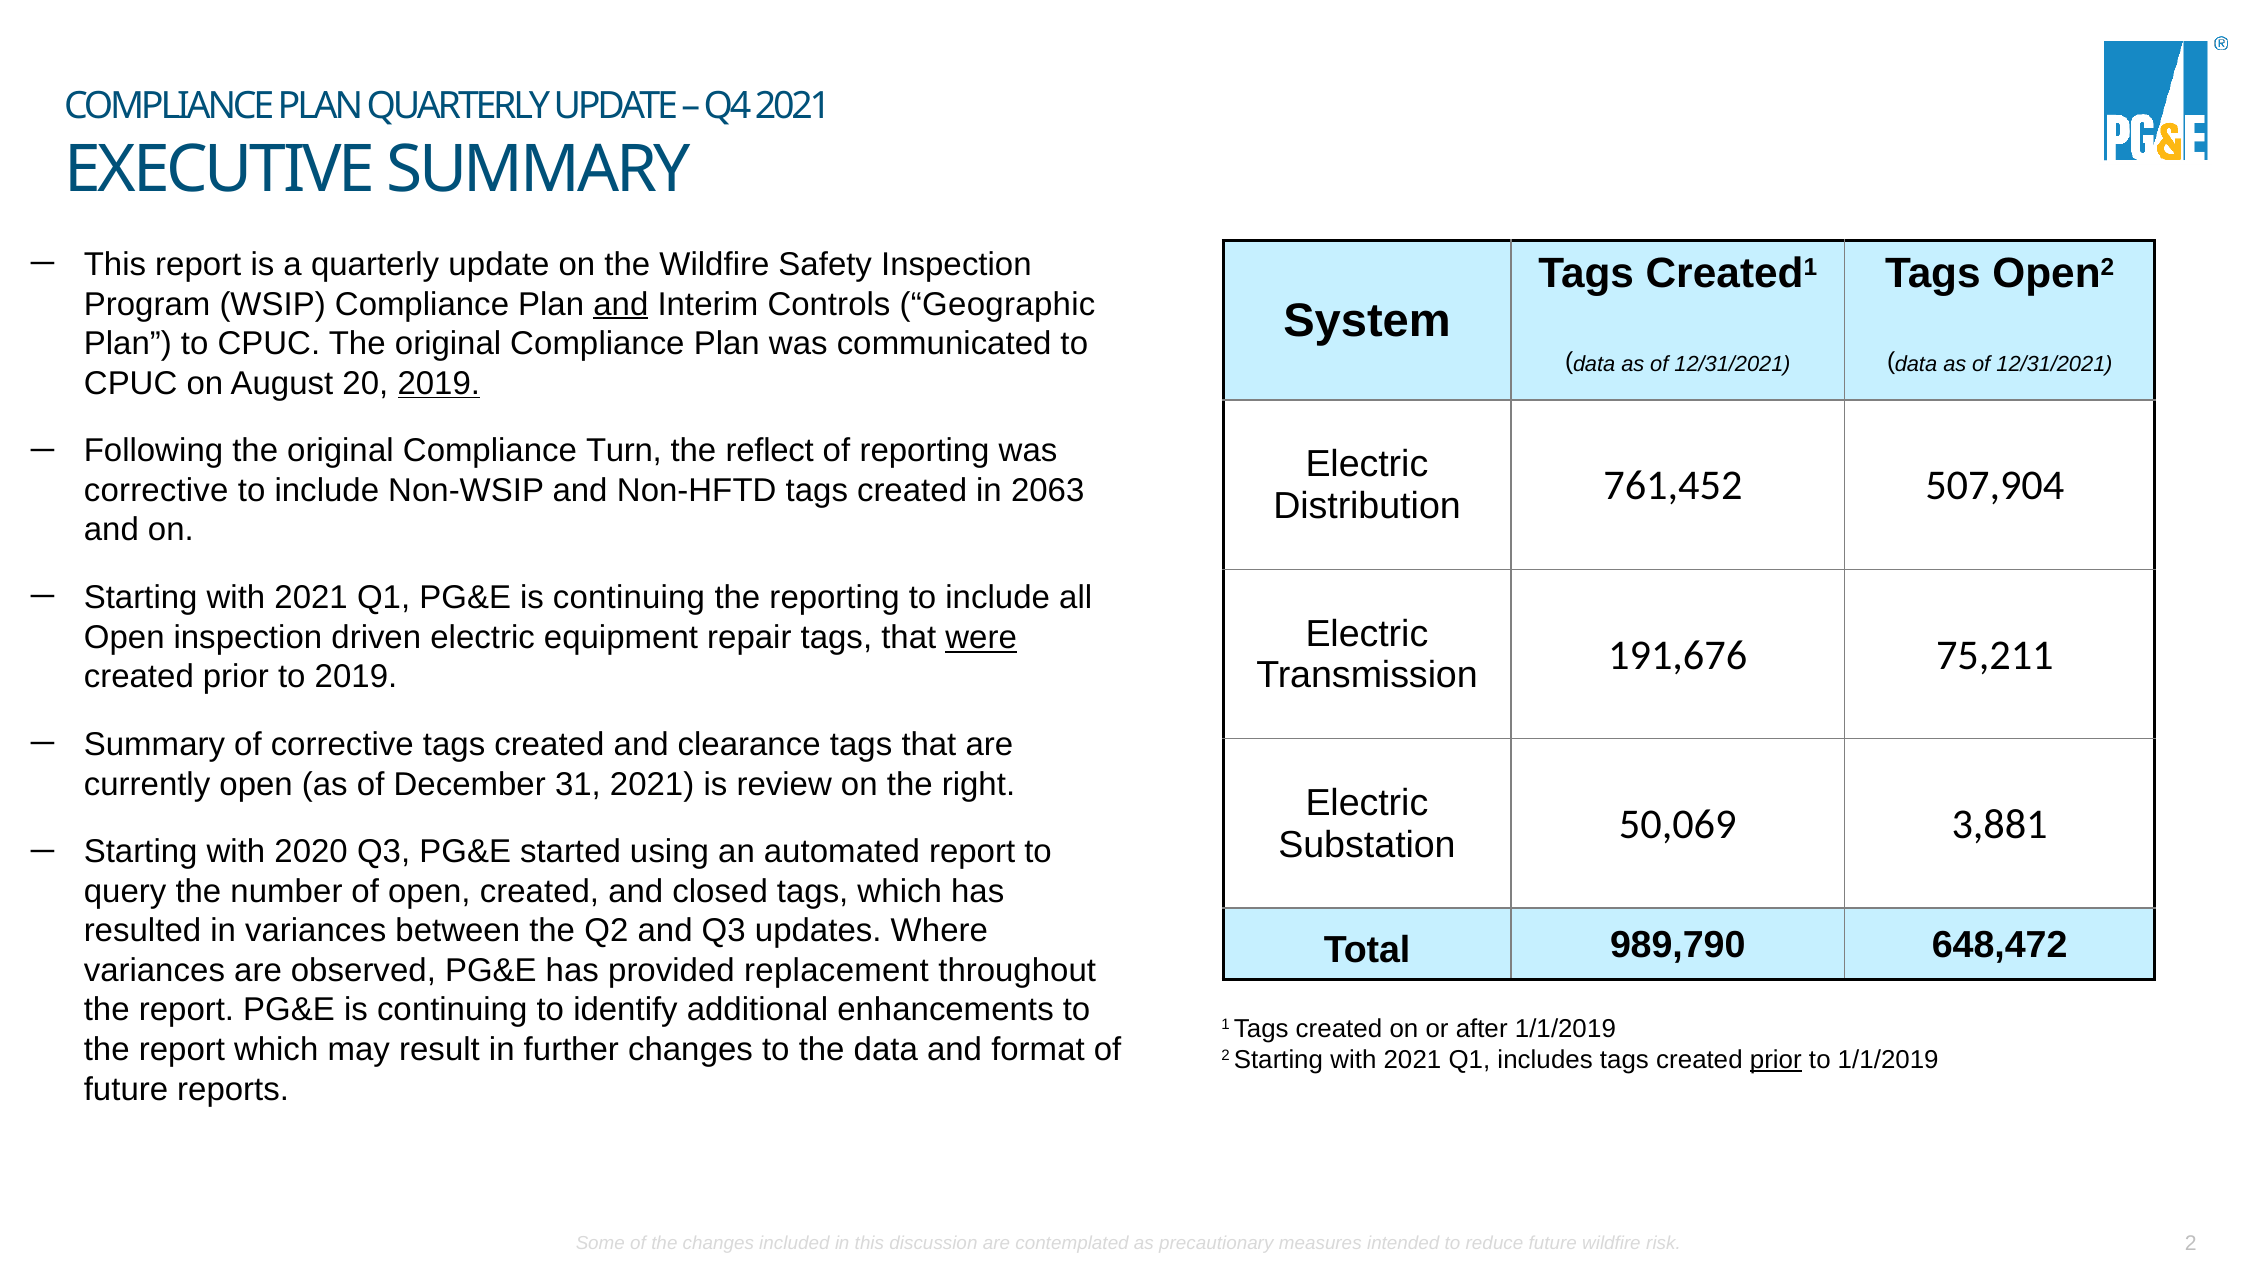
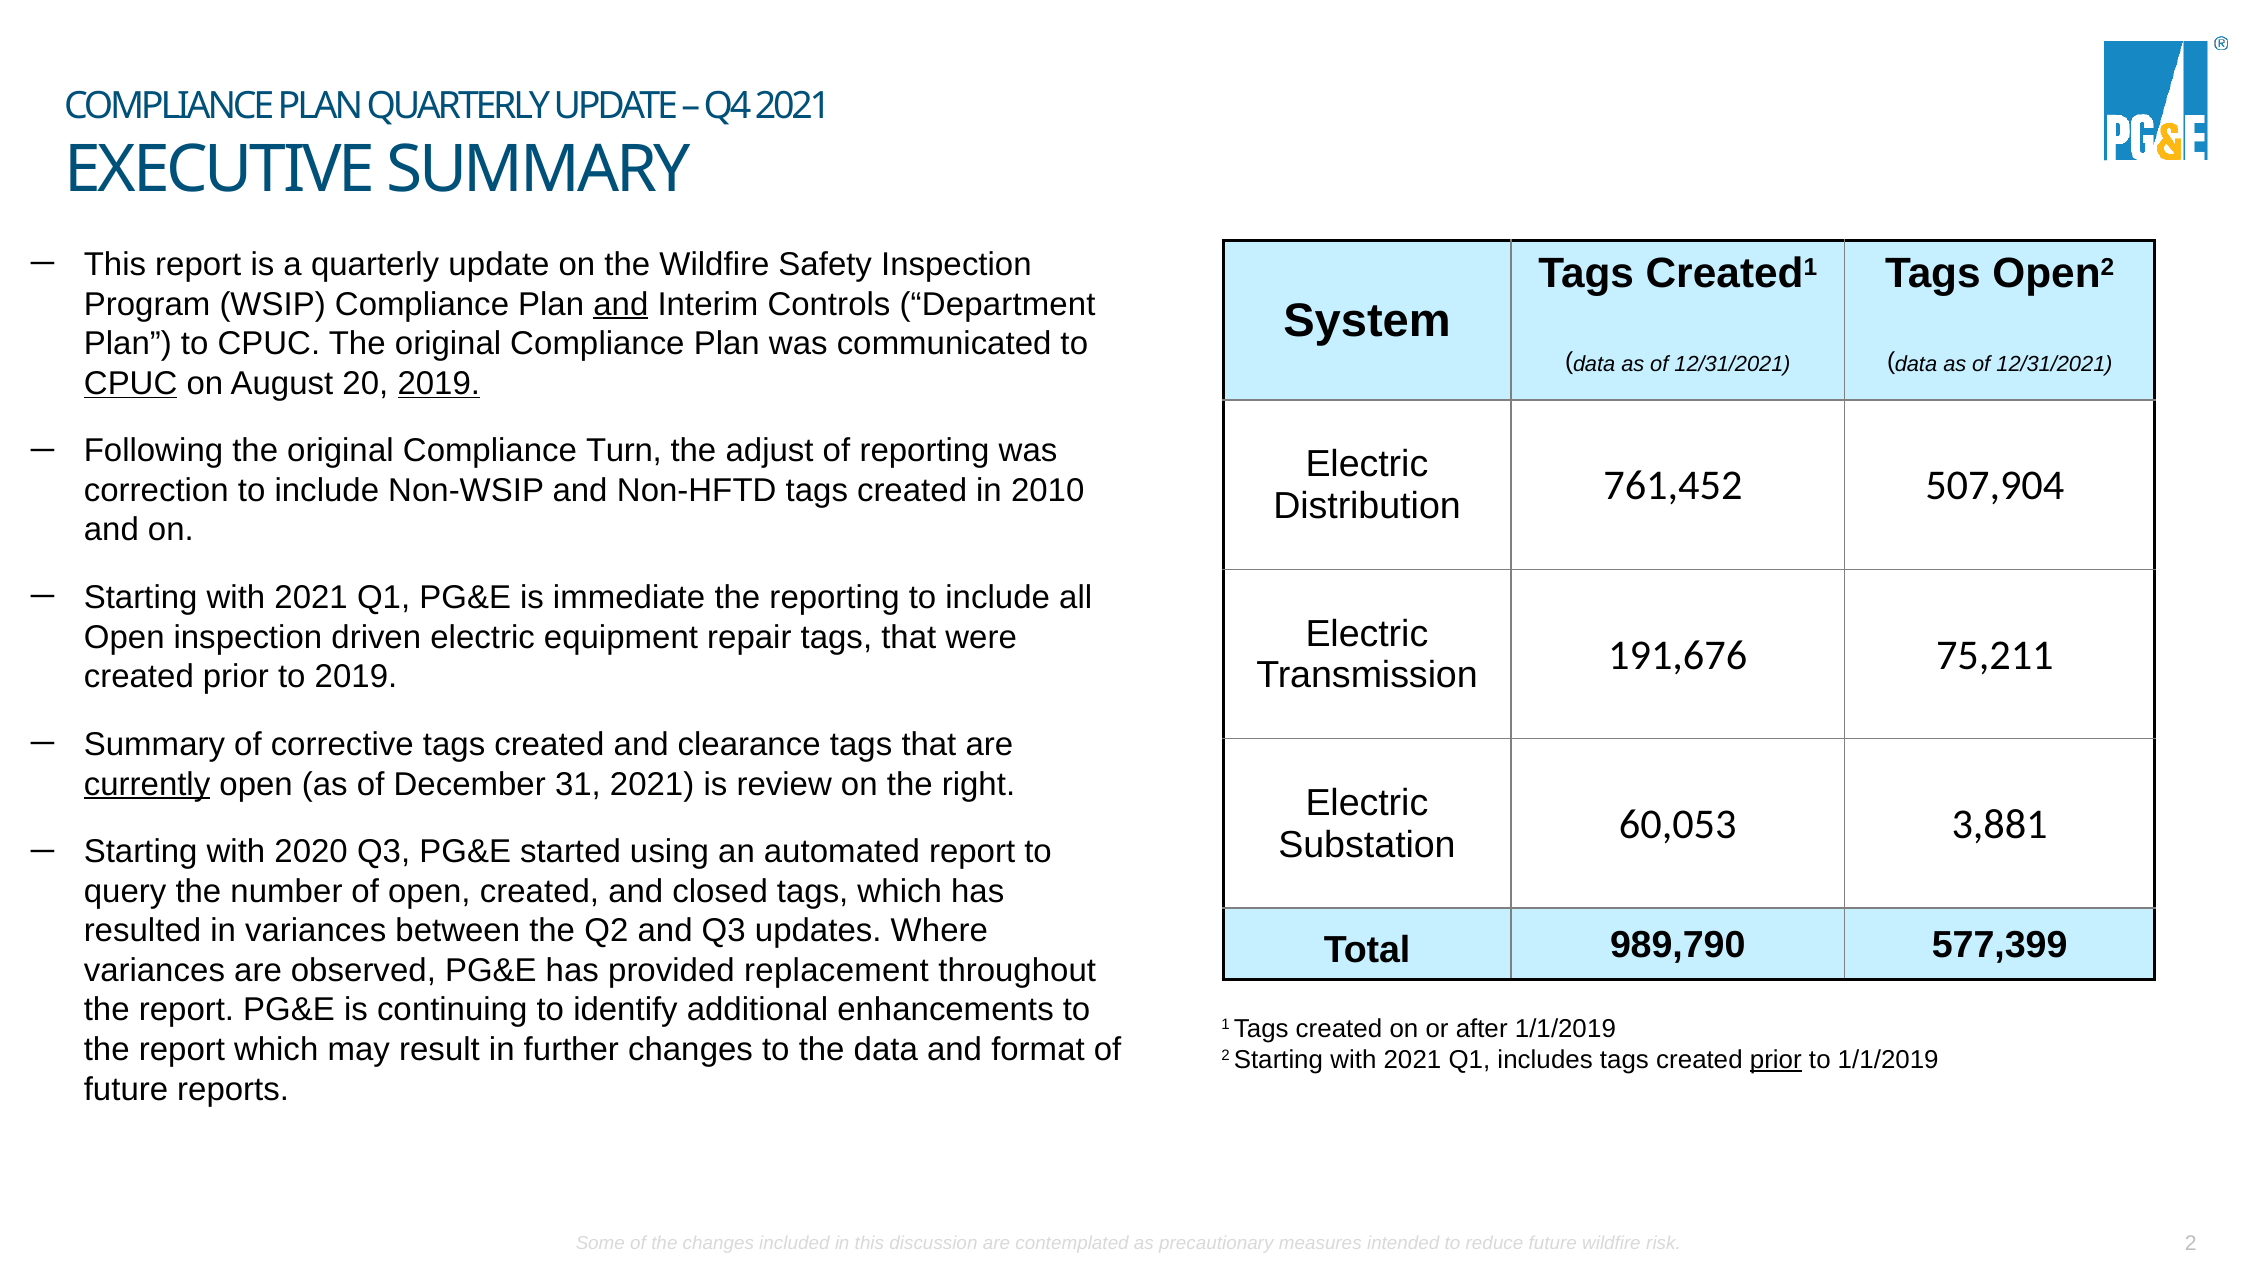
Geographic: Geographic -> Department
CPUC at (131, 384) underline: none -> present
reflect: reflect -> adjust
corrective at (156, 491): corrective -> correction
2063: 2063 -> 2010
Q1 PG&E is continuing: continuing -> immediate
were underline: present -> none
currently underline: none -> present
50,069: 50,069 -> 60,053
648,472: 648,472 -> 577,399
